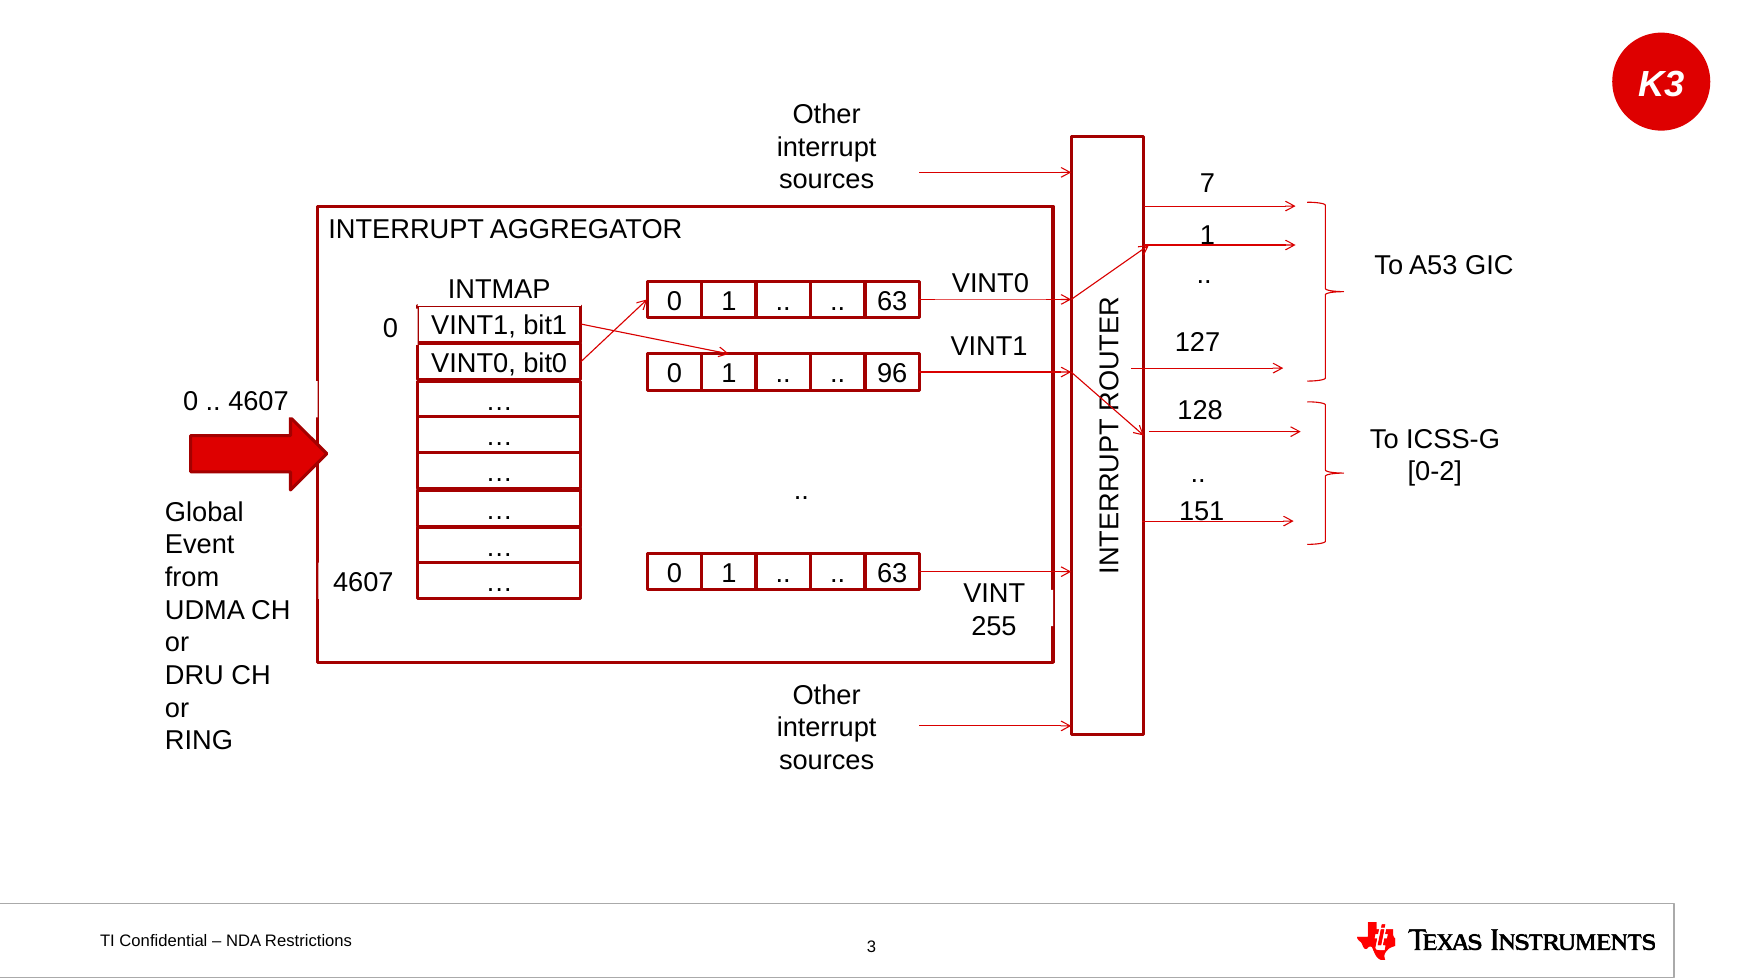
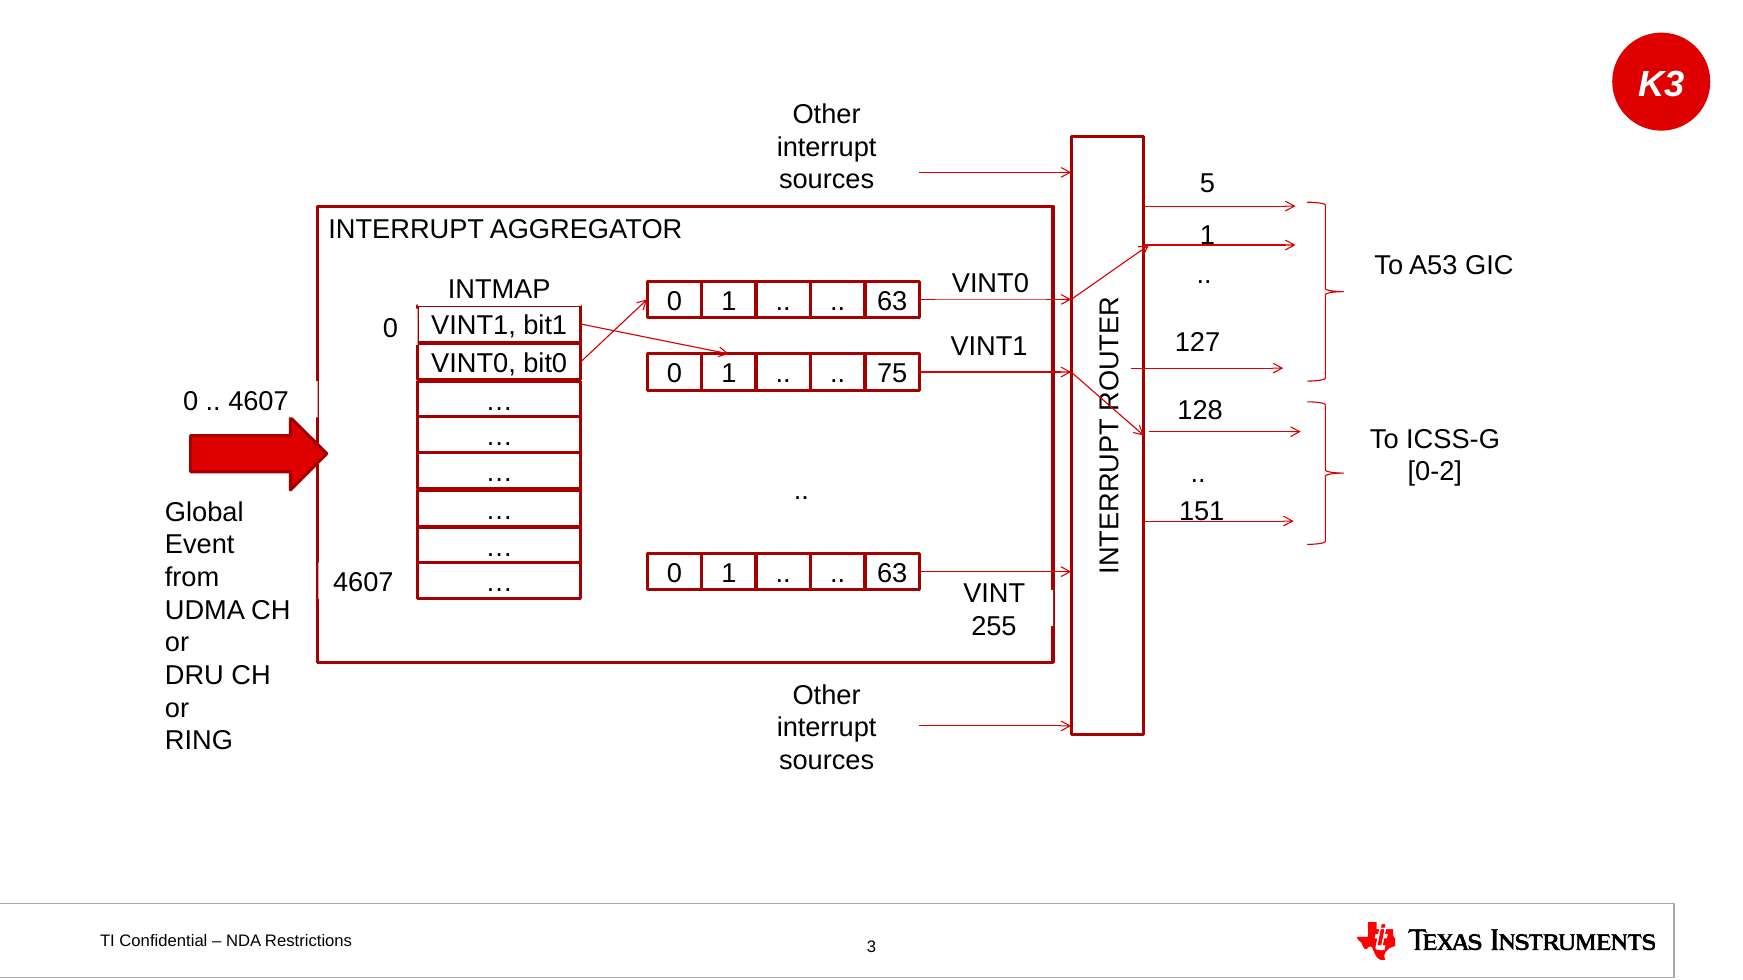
7: 7 -> 5
96: 96 -> 75
